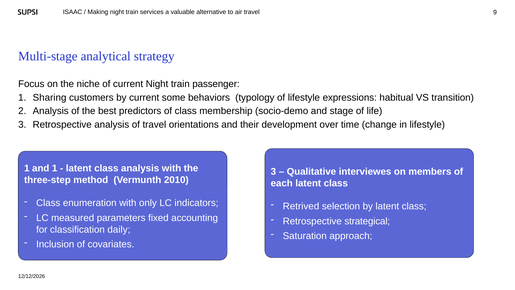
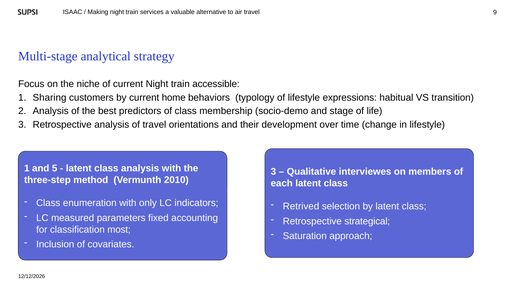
passenger: passenger -> accessible
some: some -> home
and 1: 1 -> 5
daily: daily -> most
